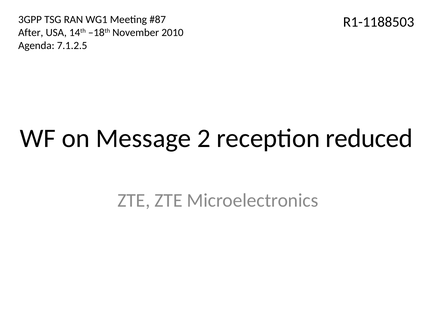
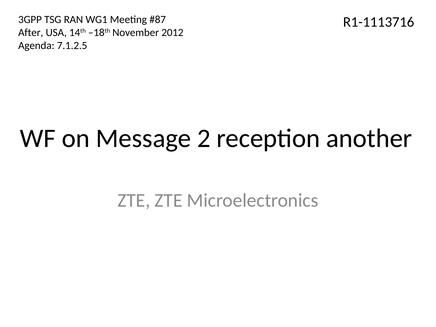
R1-1188503: R1-1188503 -> R1-1113716
2010: 2010 -> 2012
reduced: reduced -> another
